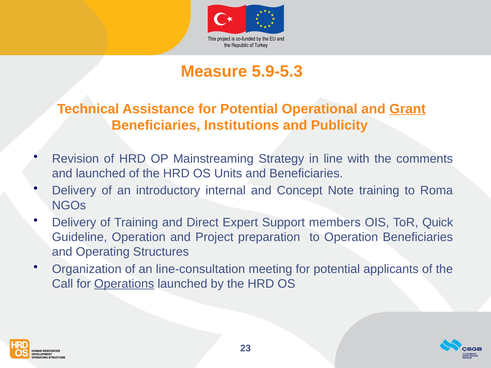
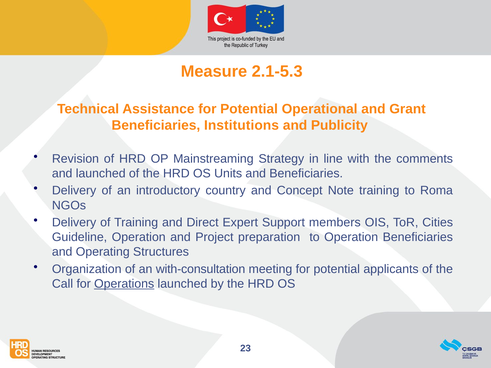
5.9-5.3: 5.9-5.3 -> 2.1-5.3
Grant underline: present -> none
internal: internal -> country
Quick: Quick -> Cities
line-consultation: line-consultation -> with-consultation
